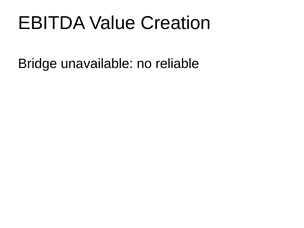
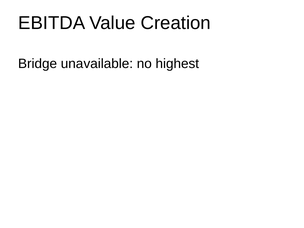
reliable: reliable -> highest
